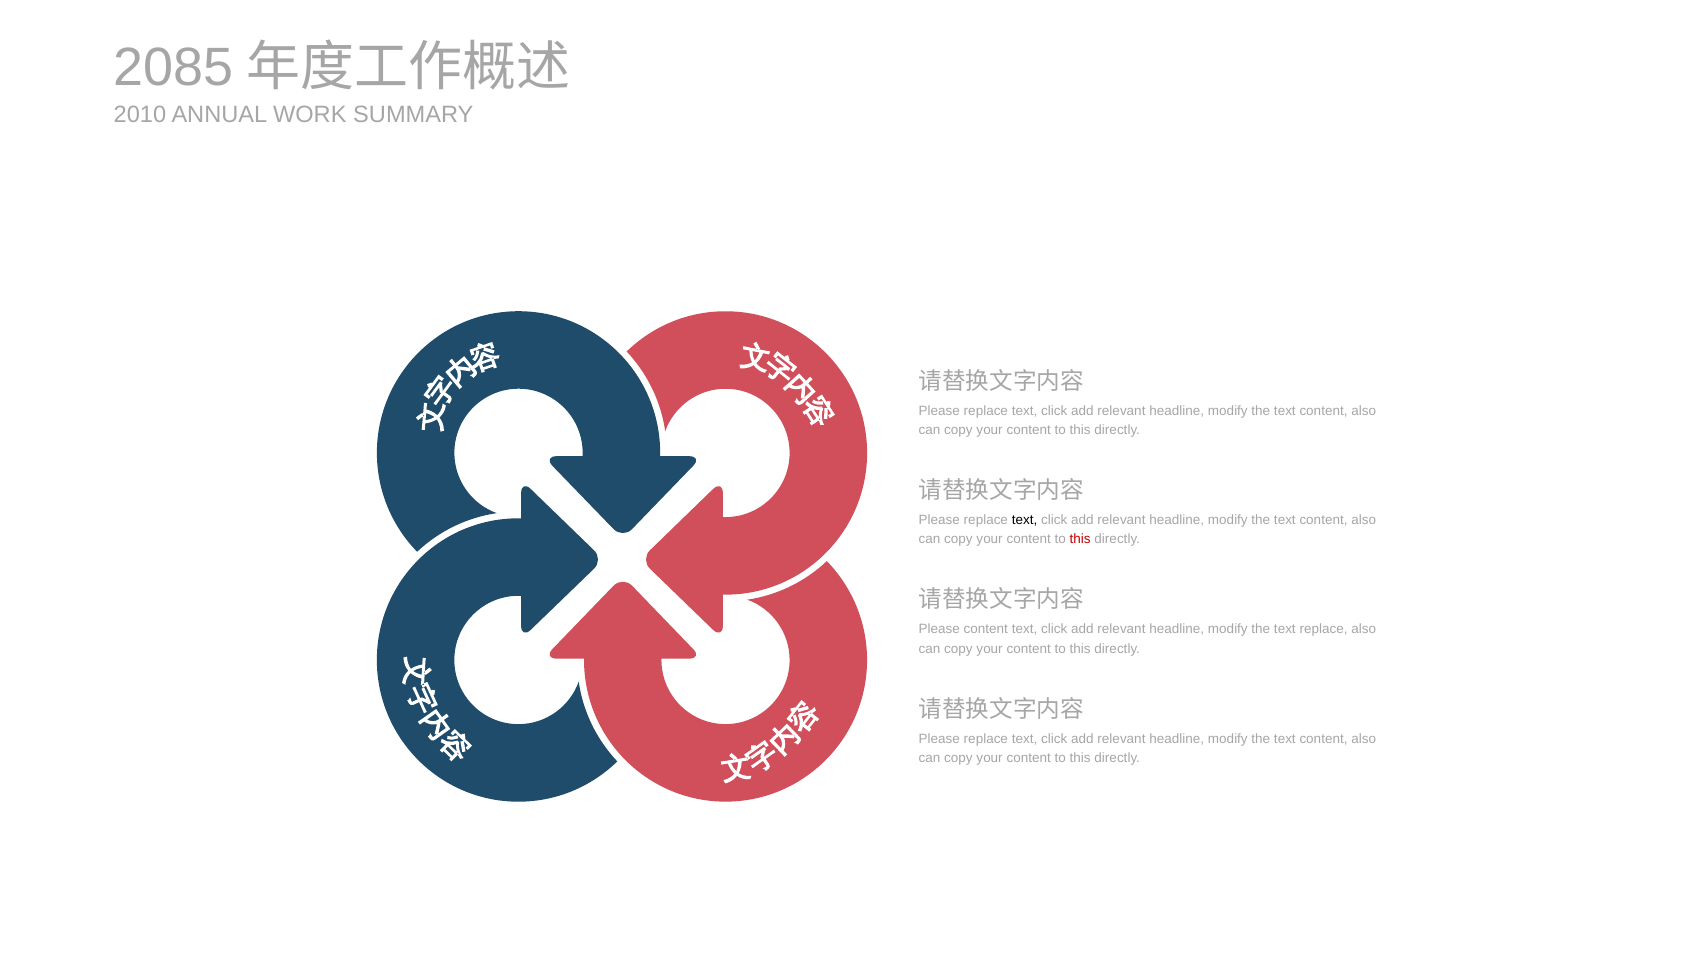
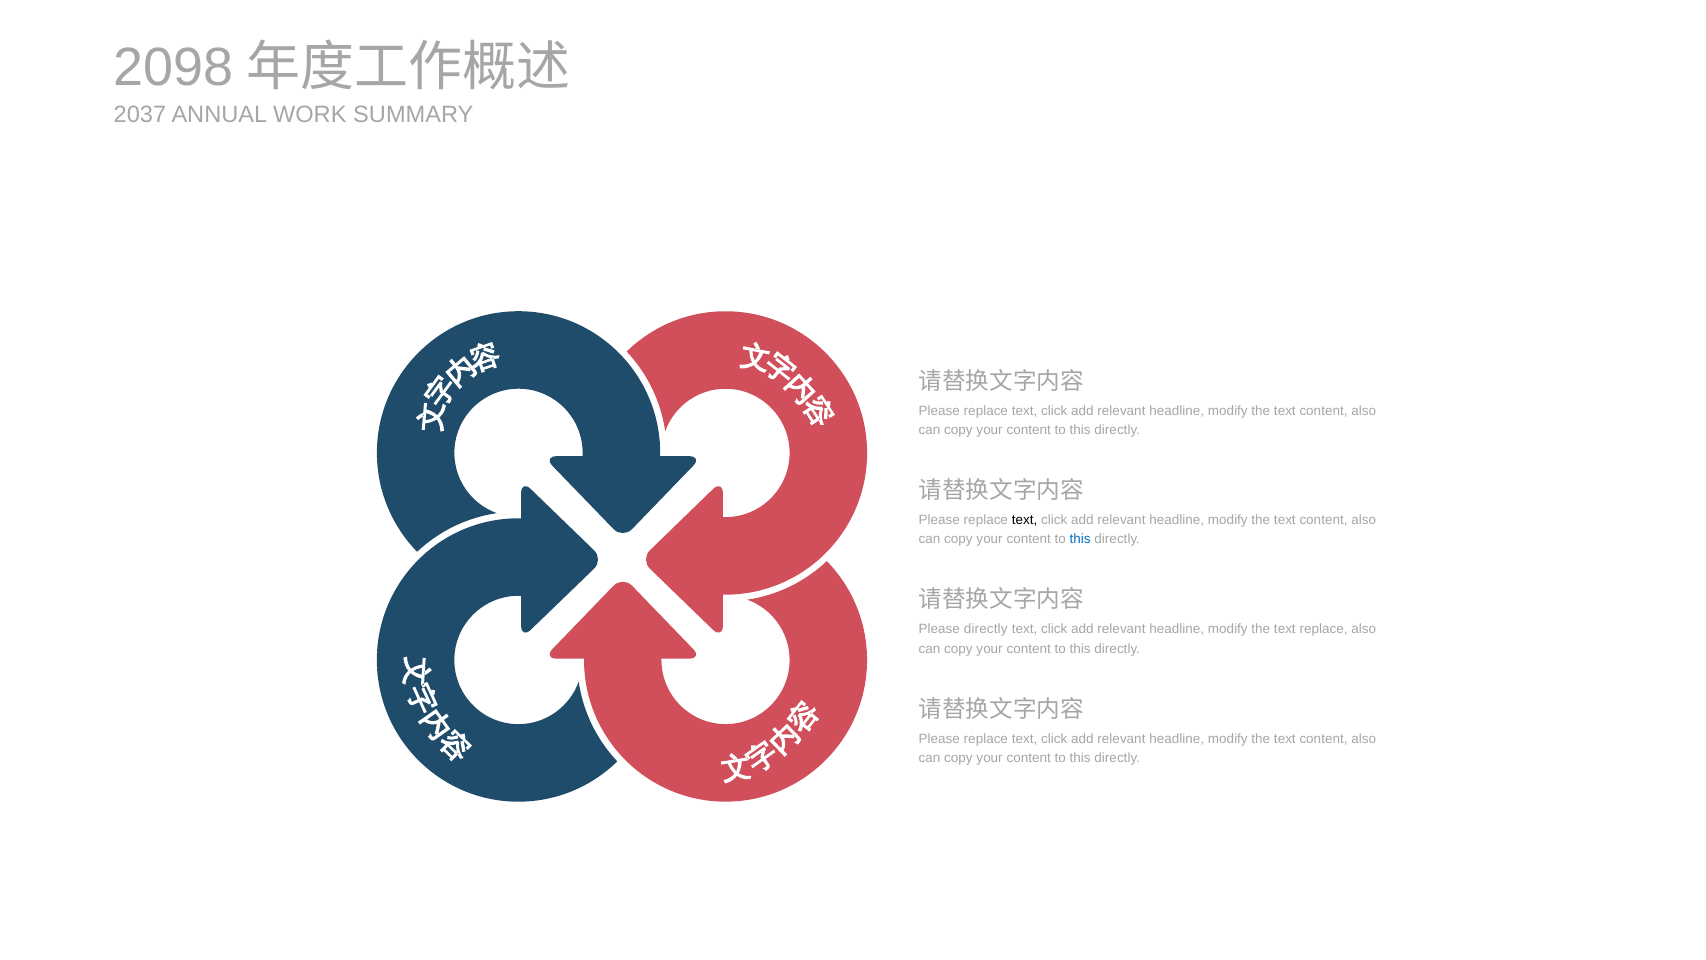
2085: 2085 -> 2098
2010: 2010 -> 2037
this at (1080, 539) colour: red -> blue
Please content: content -> directly
